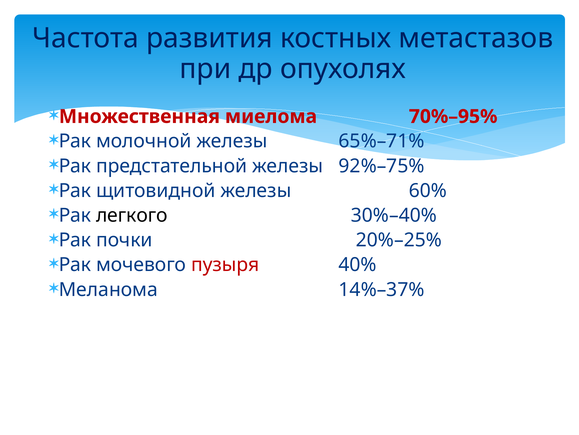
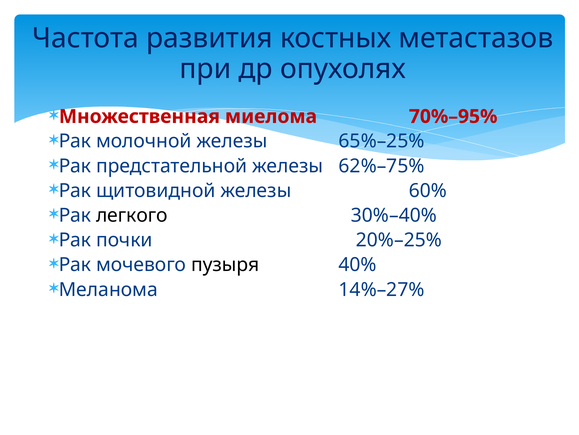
65%–71%: 65%–71% -> 65%–25%
92%–75%: 92%–75% -> 62%–75%
пузыря colour: red -> black
14%–37%: 14%–37% -> 14%–27%
